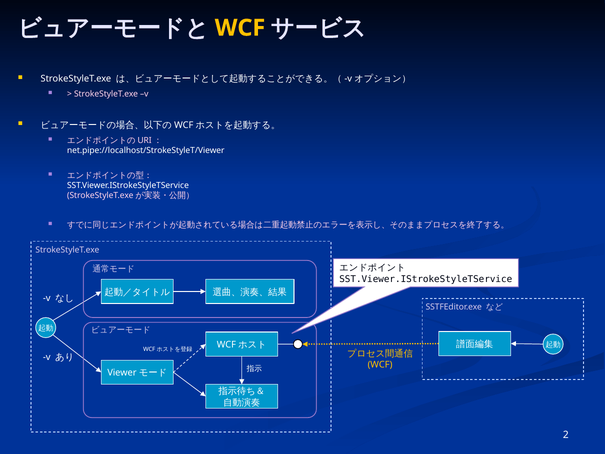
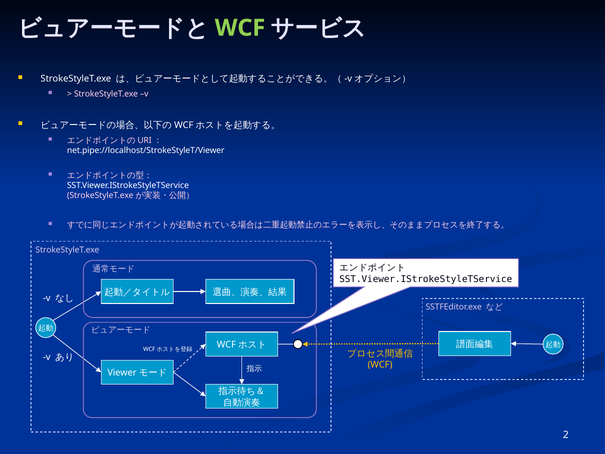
WCF at (240, 28) colour: yellow -> light green
